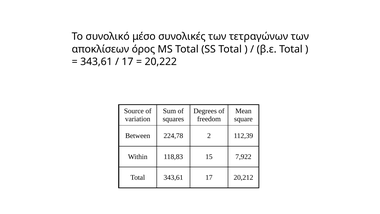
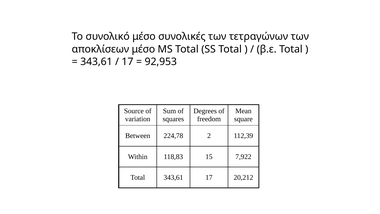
αποκλίσεων όρος: όρος -> μέσο
20,222: 20,222 -> 92,953
